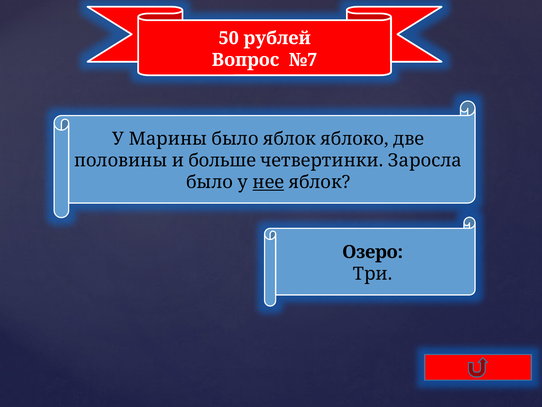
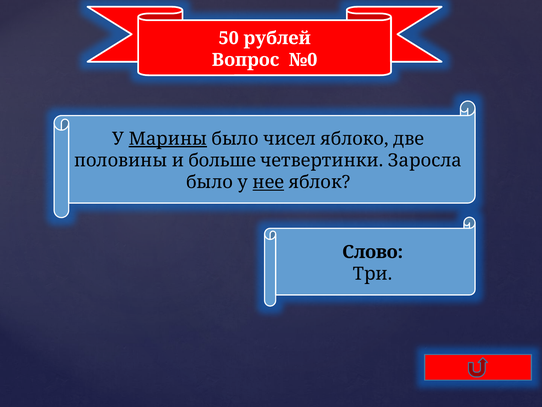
№7: №7 -> №0
Марины underline: none -> present
было яблок: яблок -> чисел
Озеро: Озеро -> Слово
